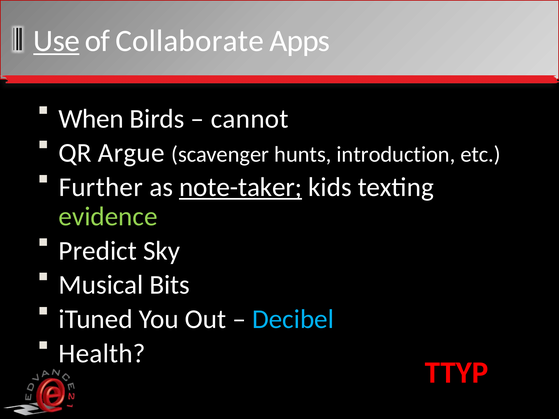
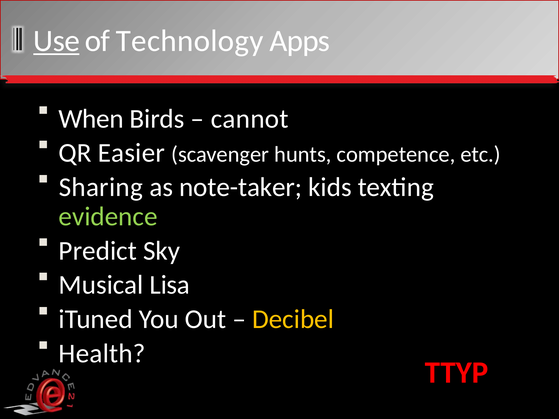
Collaborate: Collaborate -> Technology
Argue: Argue -> Easier
introduction: introduction -> competence
Further: Further -> Sharing
note-taker underline: present -> none
Bits: Bits -> Lisa
Decibel colour: light blue -> yellow
